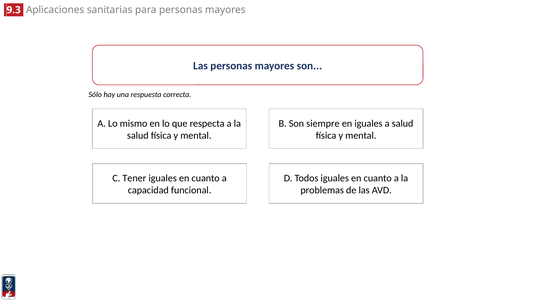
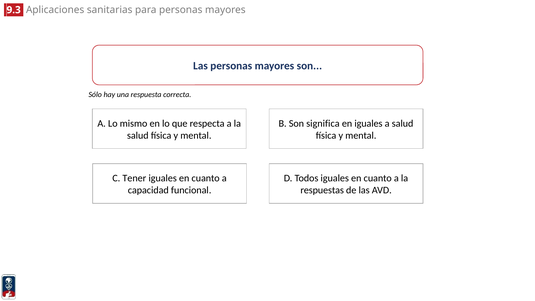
siempre: siempre -> significa
problemas: problemas -> respuestas
